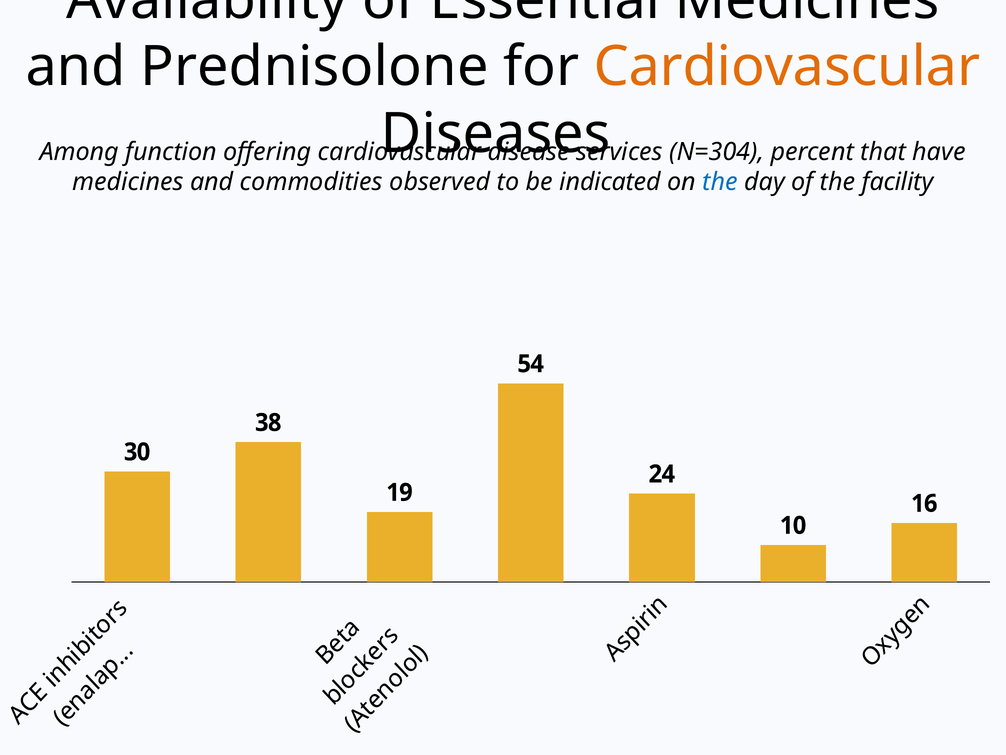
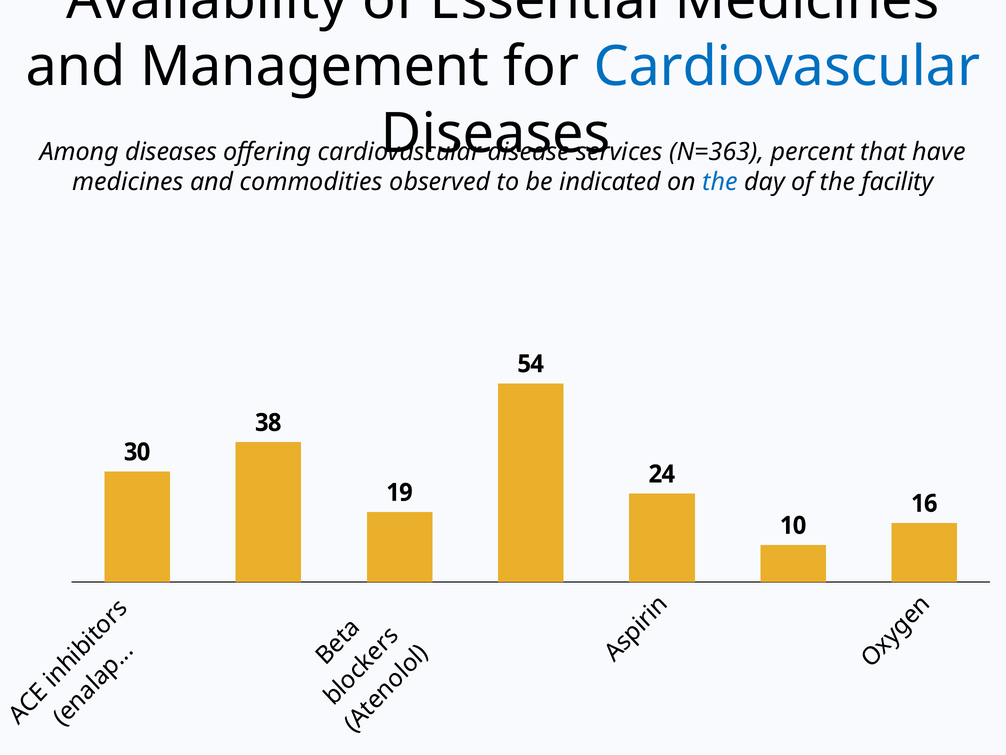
Prednisolone: Prednisolone -> Management
Cardiovascular at (787, 67) colour: orange -> blue
Among function: function -> diseases
N=304: N=304 -> N=363
